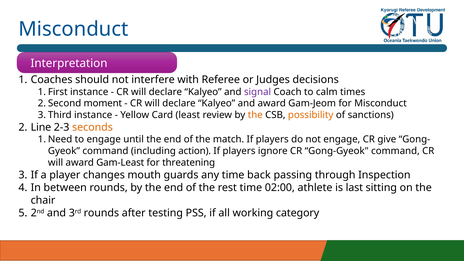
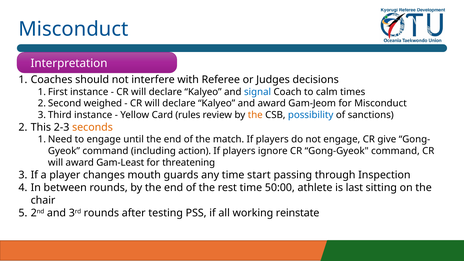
signal colour: purple -> blue
moment: moment -> weighed
least: least -> rules
possibility colour: orange -> blue
Line: Line -> This
back: back -> start
02:00: 02:00 -> 50:00
category: category -> reinstate
